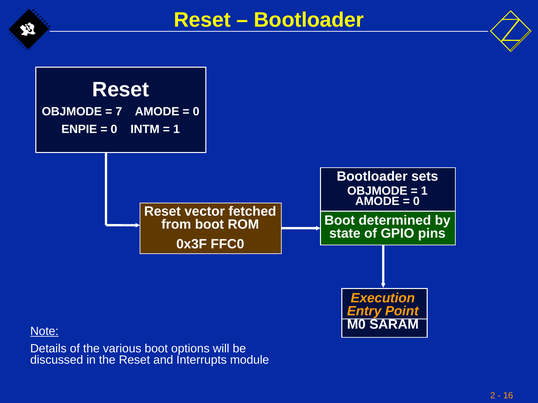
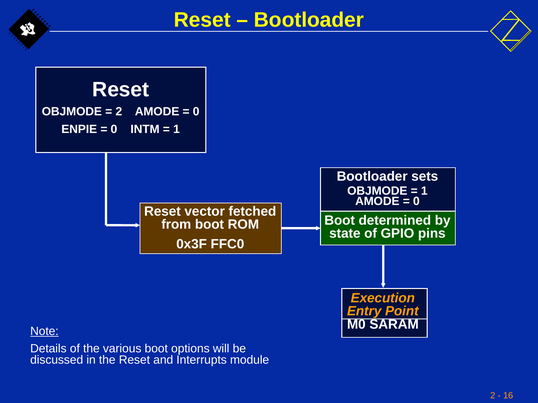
7 at (119, 112): 7 -> 2
